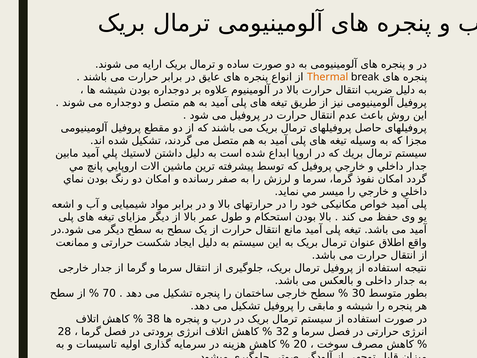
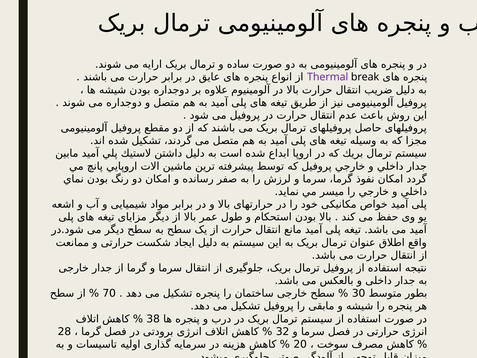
Thermal colour: orange -> purple
